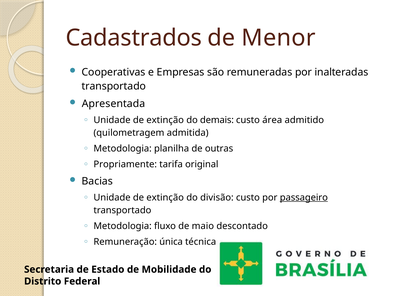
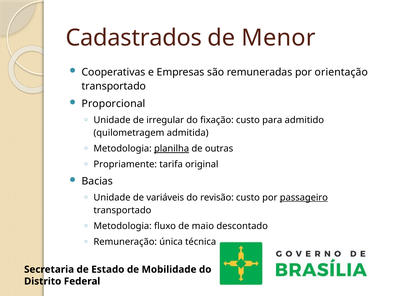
inalteradas: inalteradas -> orientação
Apresentada: Apresentada -> Proporcional
extinção at (165, 120): extinção -> irregular
demais: demais -> fixação
área: área -> para
planilha underline: none -> present
extinção at (165, 198): extinção -> variáveis
divisão: divisão -> revisão
